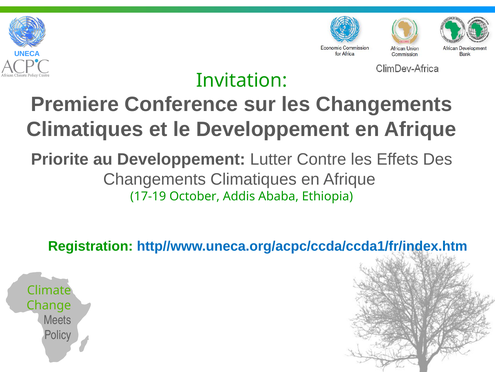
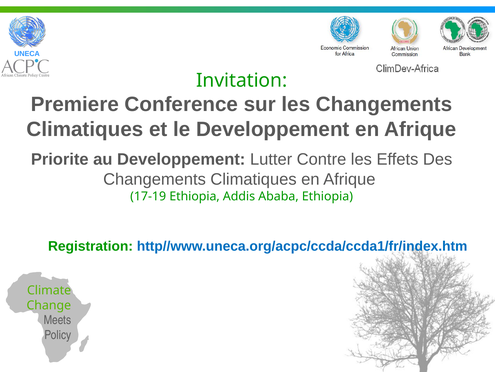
17-19 October: October -> Ethiopia
